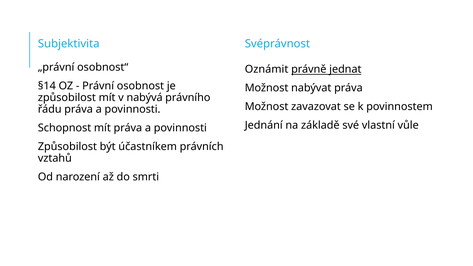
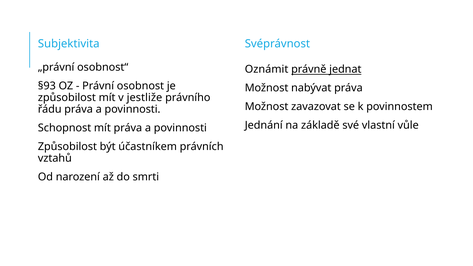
§14: §14 -> §93
nabývá: nabývá -> jestliže
